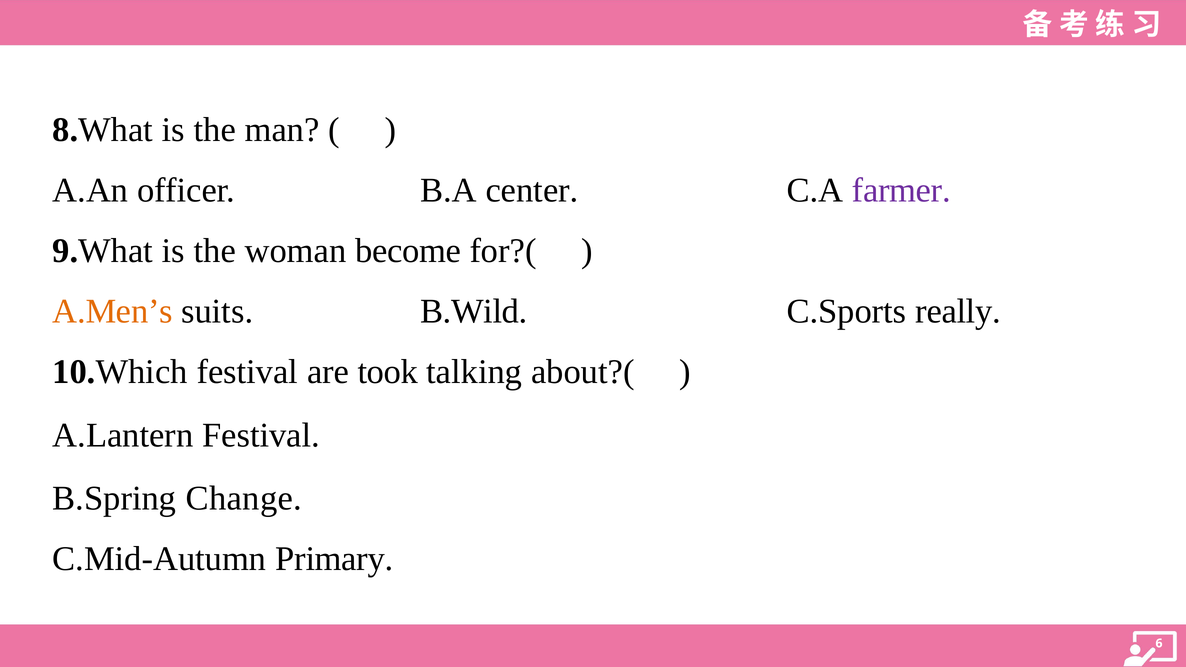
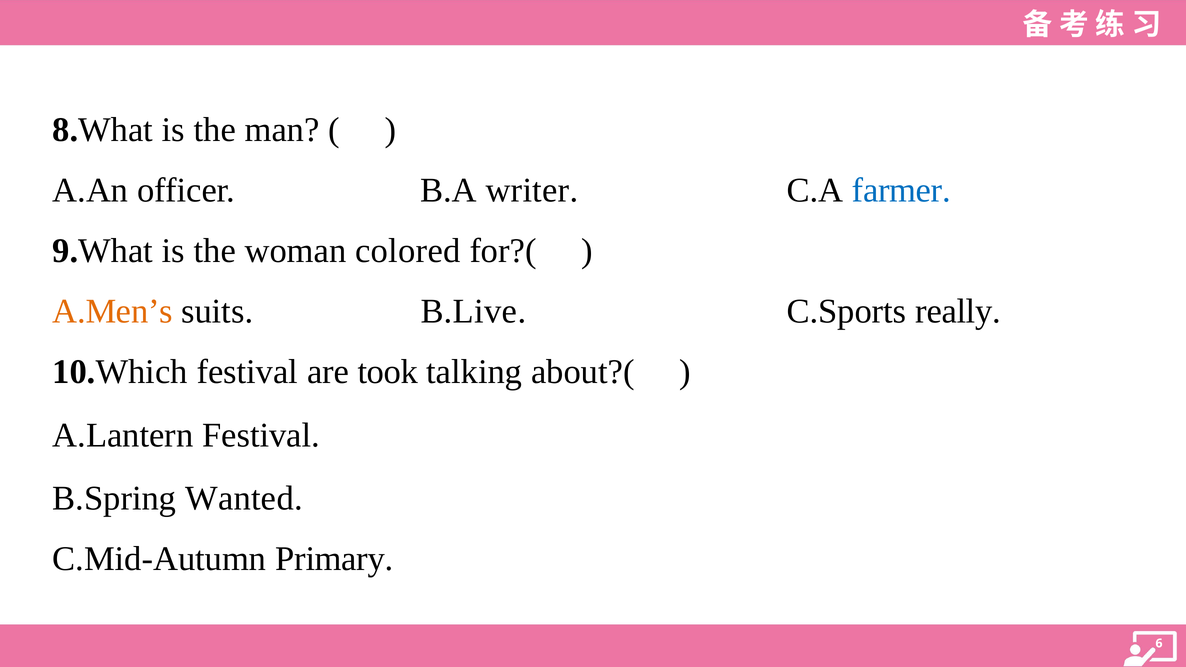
center: center -> writer
farmer colour: purple -> blue
become: become -> colored
B.Wild: B.Wild -> B.Live
Change: Change -> Wanted
